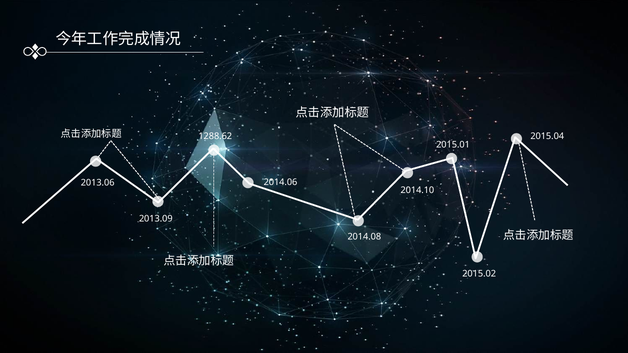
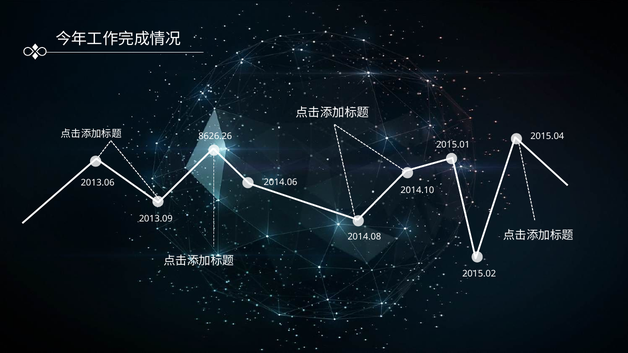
1288.62: 1288.62 -> 8626.26
